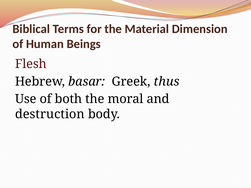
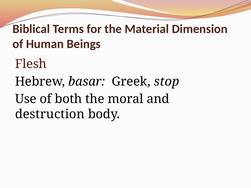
thus: thus -> stop
